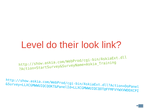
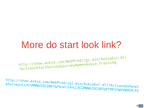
Level: Level -> More
their: their -> start
